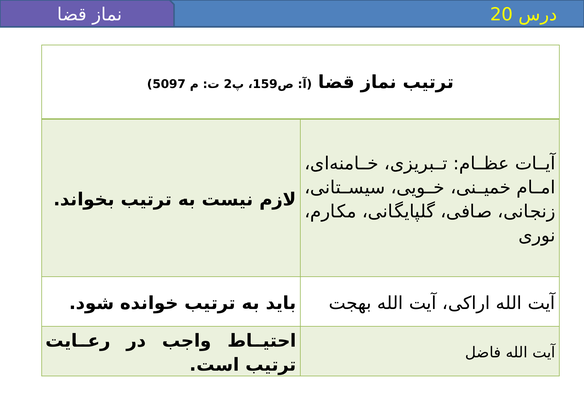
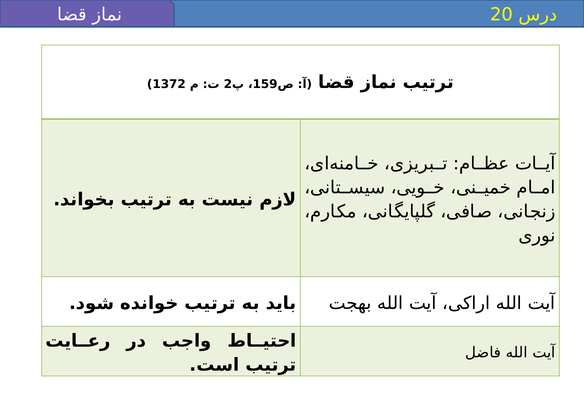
5097: 5097 -> 1372
